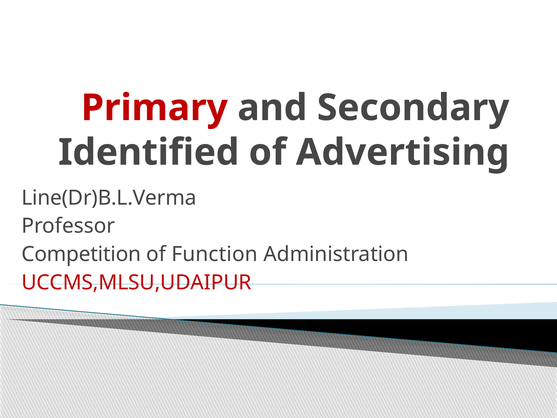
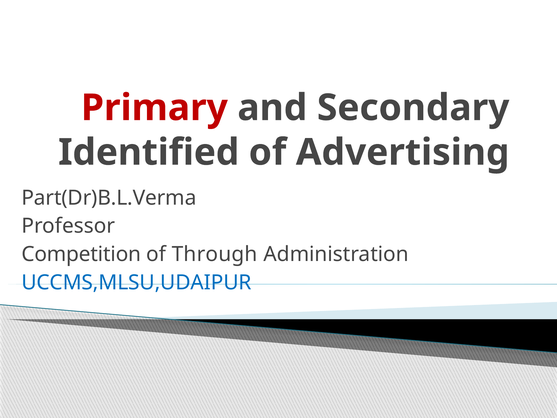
Line(Dr)B.L.Verma: Line(Dr)B.L.Verma -> Part(Dr)B.L.Verma
Function: Function -> Through
UCCMS,MLSU,UDAIPUR colour: red -> blue
